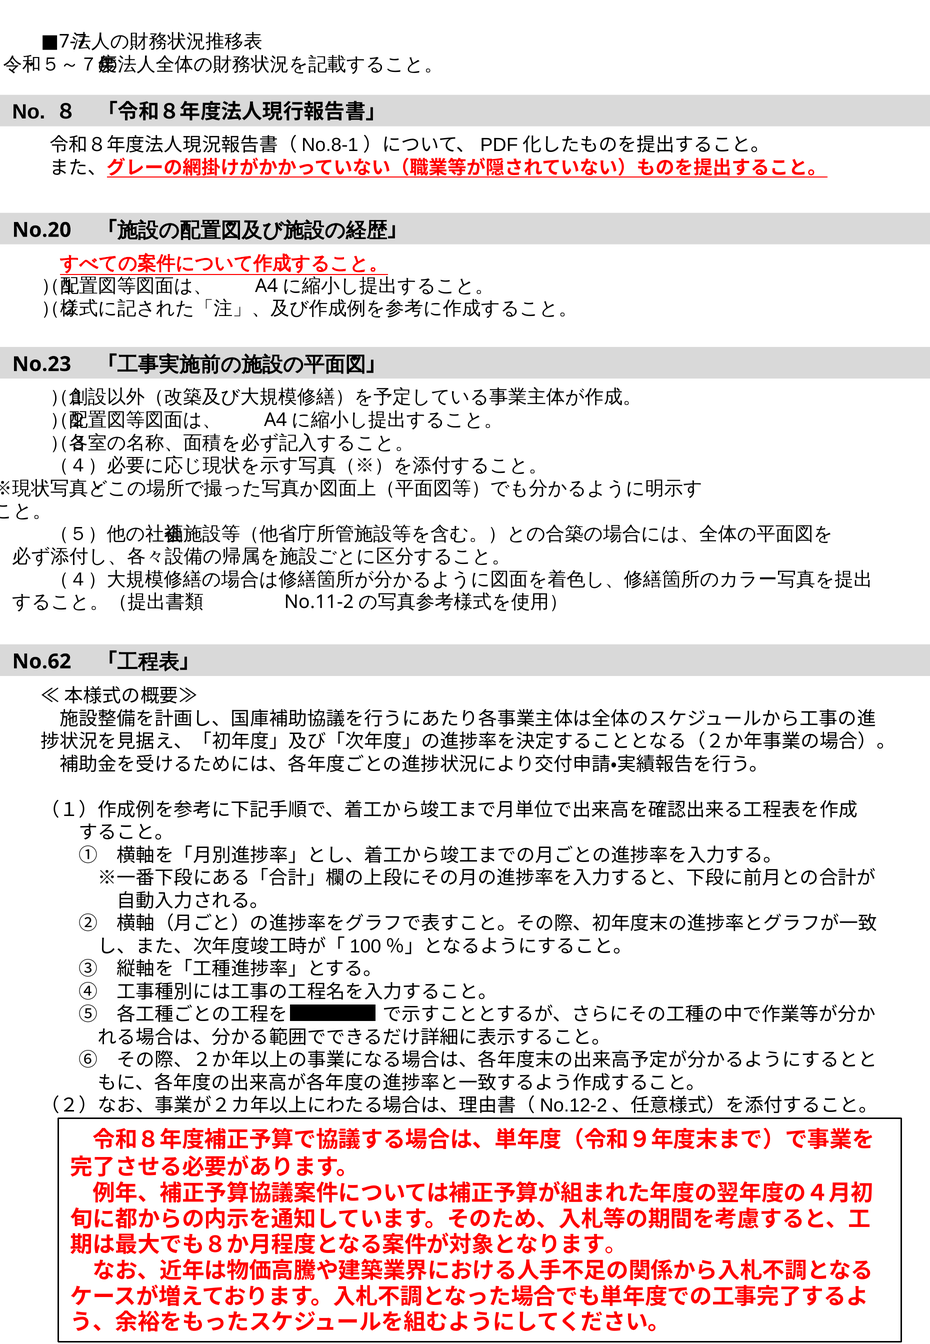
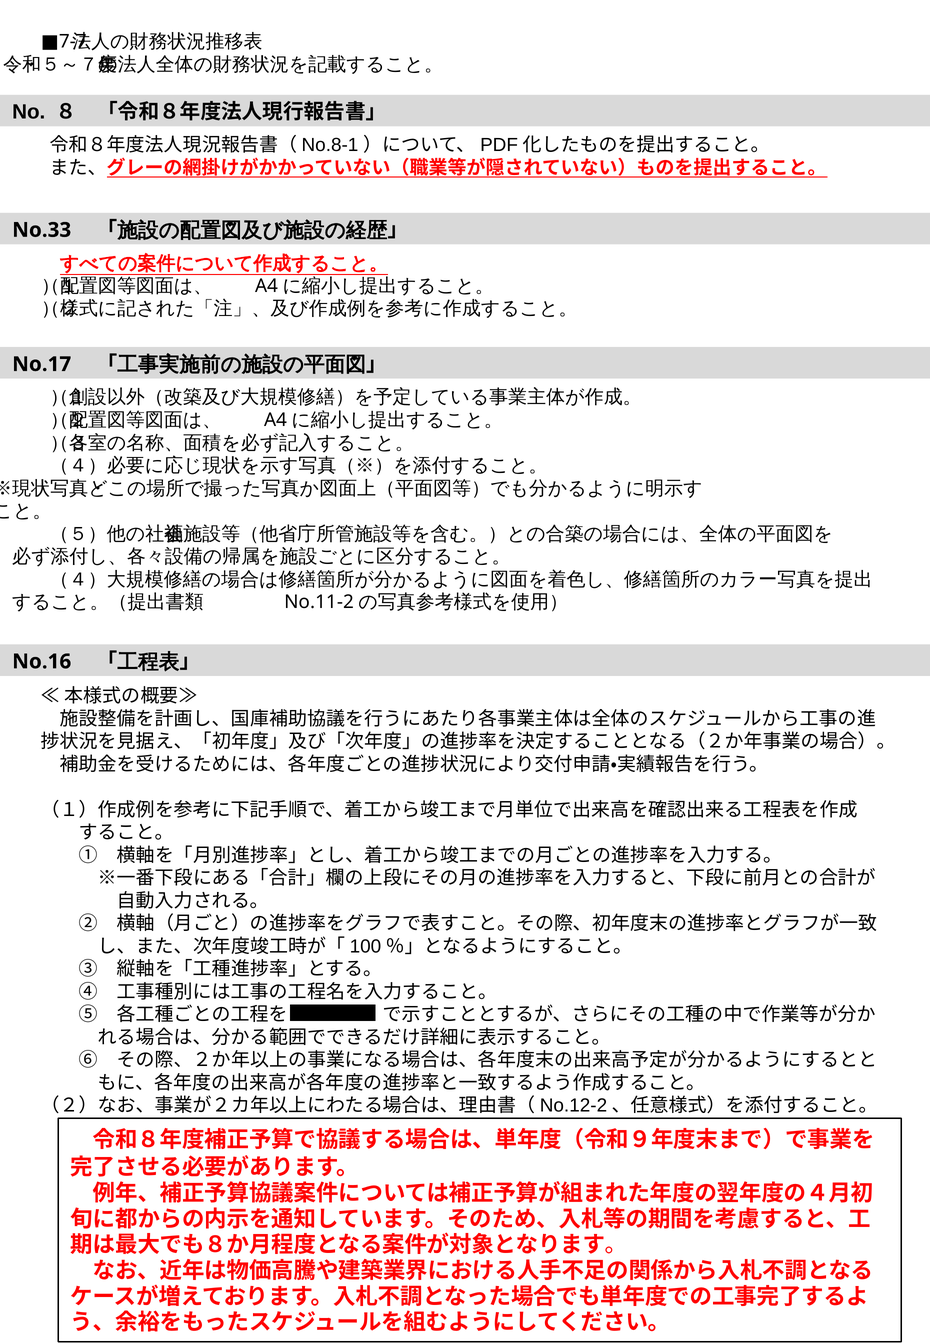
No.20: No.20 -> No.33
No.23: No.23 -> No.17
No.62: No.62 -> No.16
